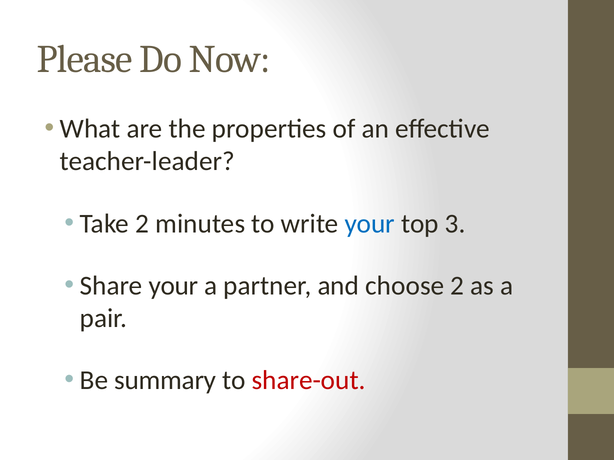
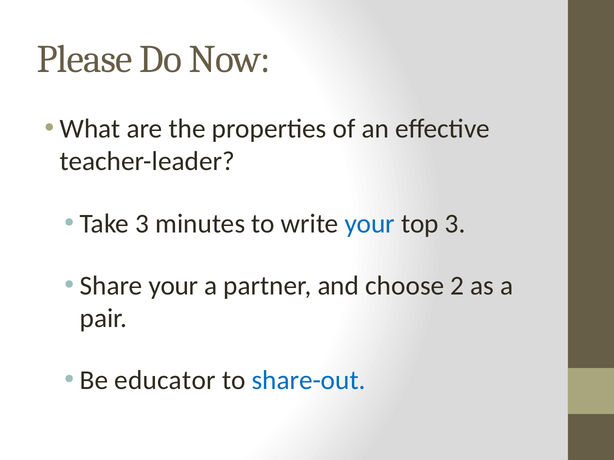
Take 2: 2 -> 3
summary: summary -> educator
share-out colour: red -> blue
